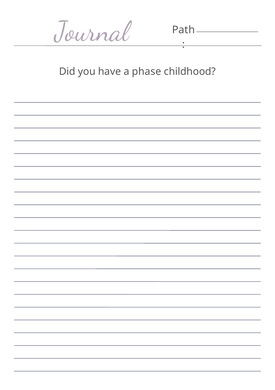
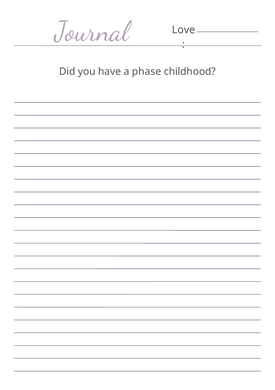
Path: Path -> Love
